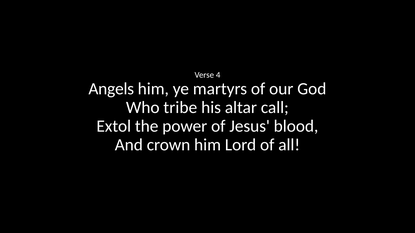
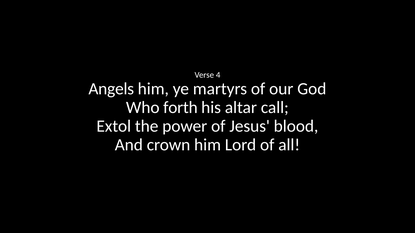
tribe: tribe -> forth
